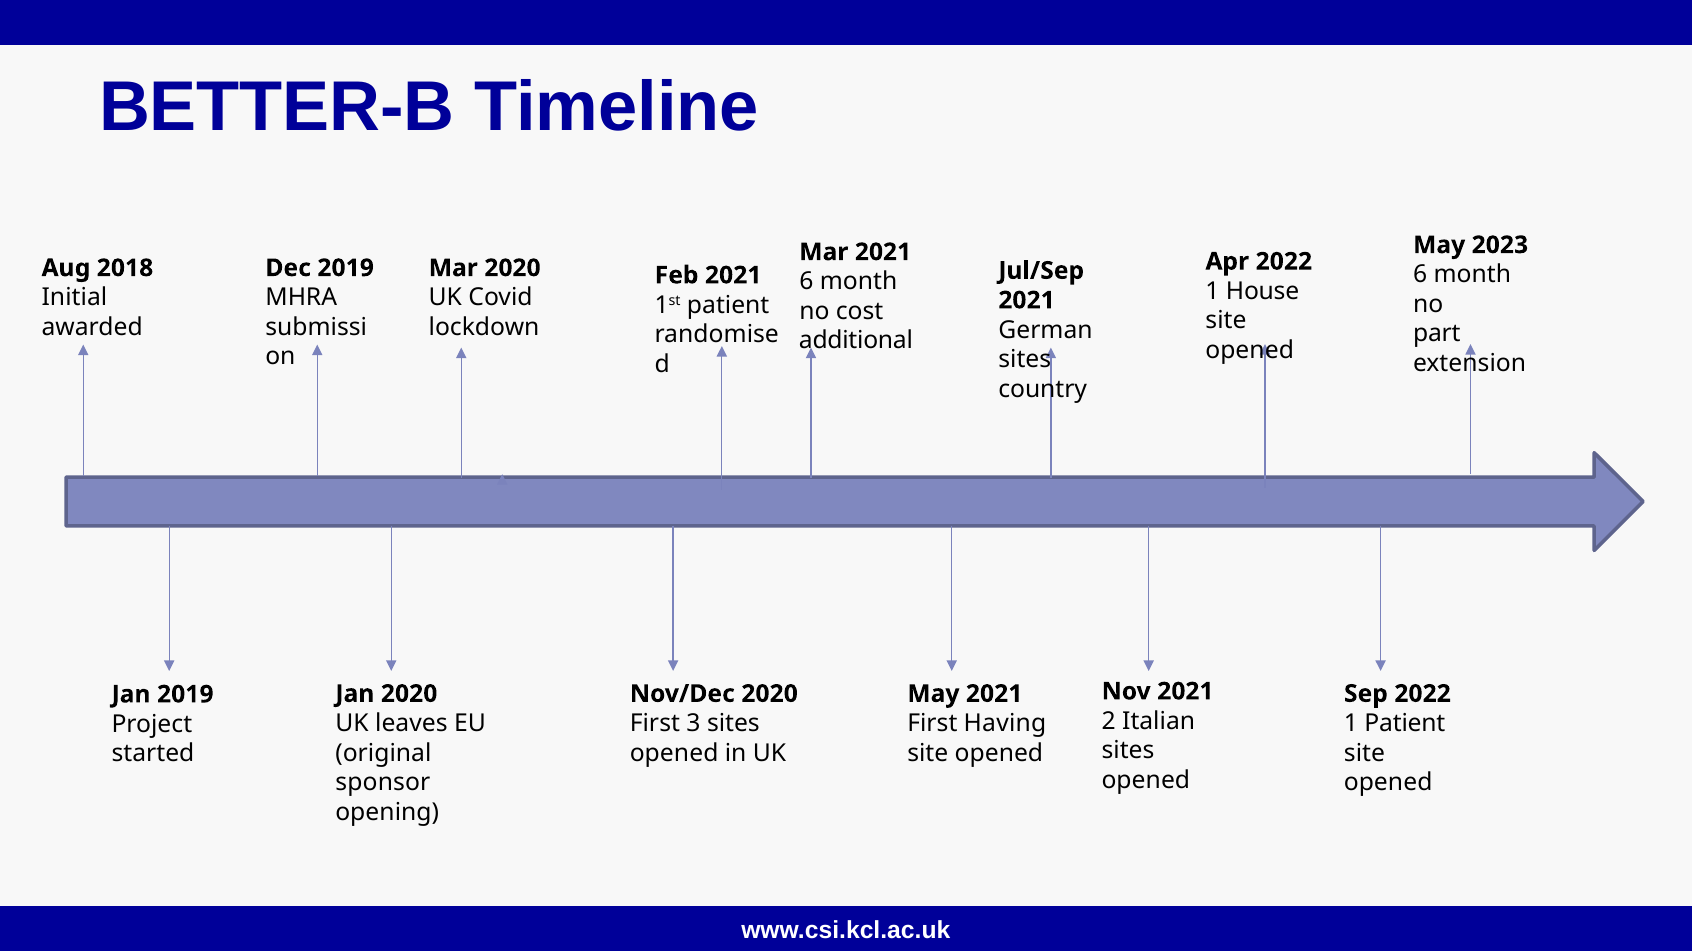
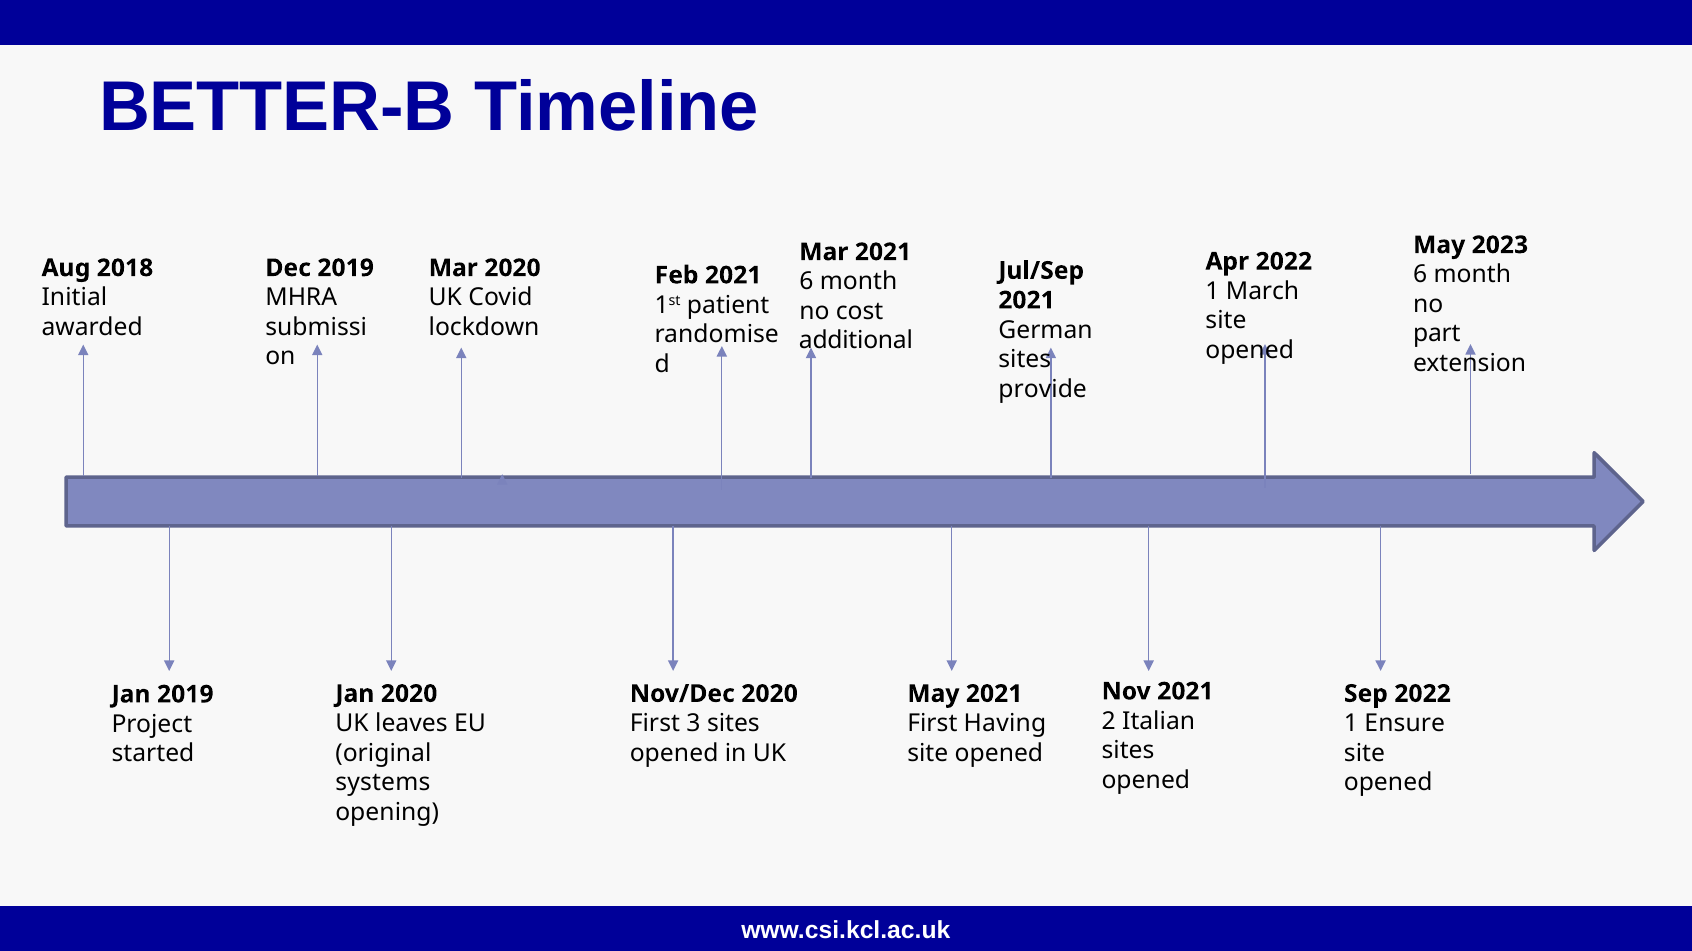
House: House -> March
country: country -> provide
1 Patient: Patient -> Ensure
sponsor: sponsor -> systems
